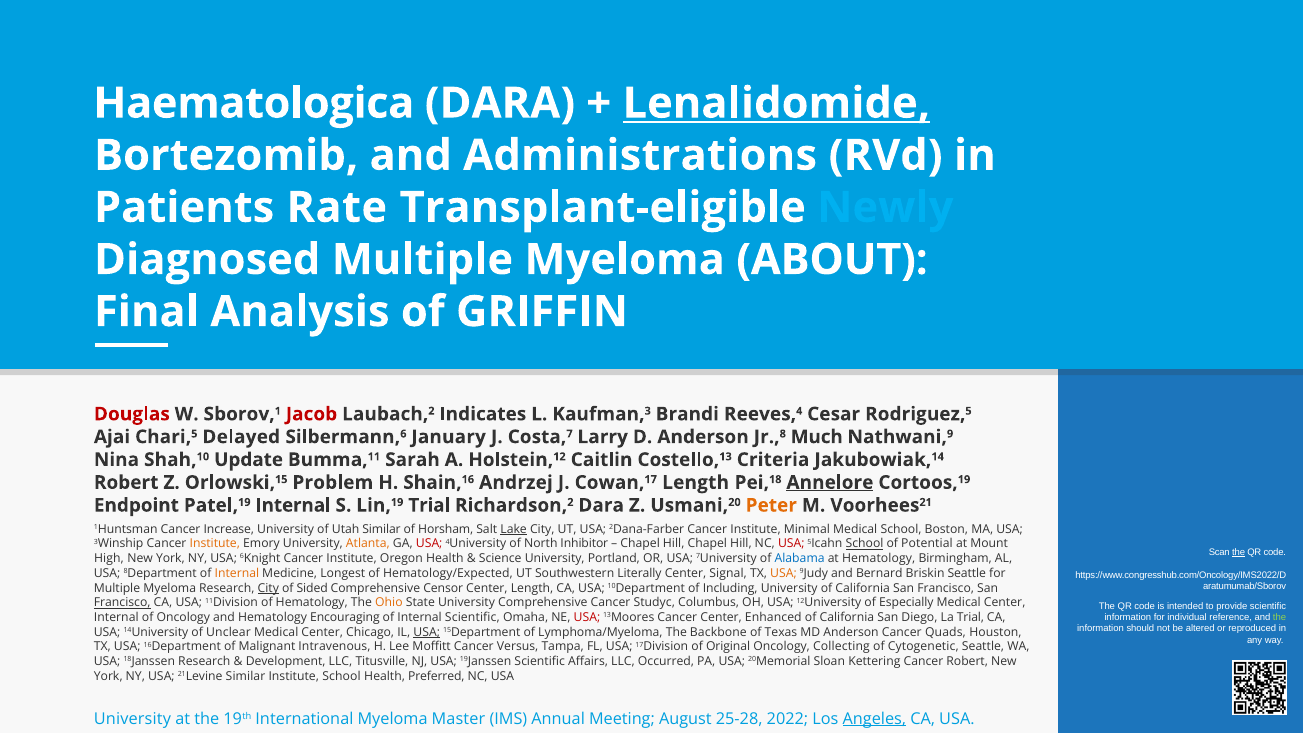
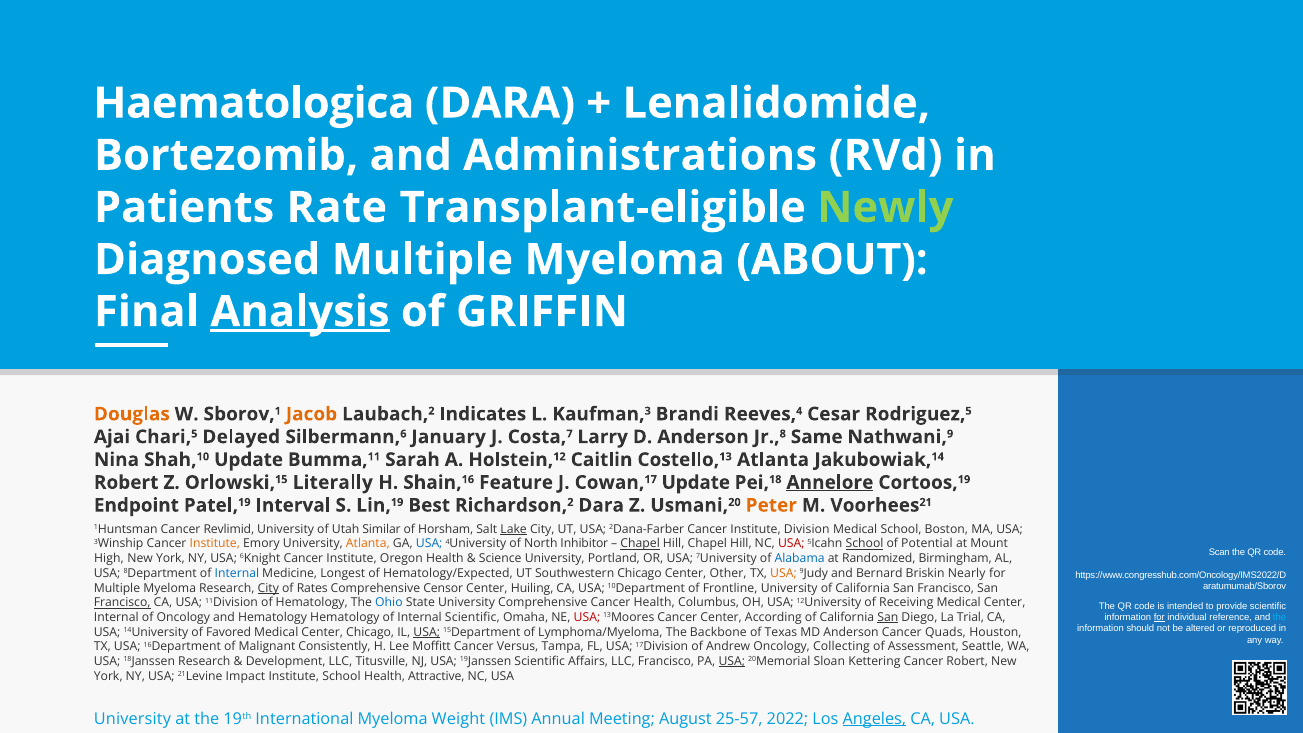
Lenalidomide underline: present -> none
Newly colour: light blue -> light green
Analysis underline: none -> present
Douglas colour: red -> orange
Jacob colour: red -> orange
Much: Much -> Same
Costello,13 Criteria: Criteria -> Atlanta
Problem: Problem -> Literally
Andrzej: Andrzej -> Feature
Cowan,17 Length: Length -> Update
Patel,19 Internal: Internal -> Interval
Lin,19 Trial: Trial -> Best
Increase: Increase -> Revlimid
Minimal: Minimal -> Division
USA at (429, 544) colour: red -> blue
Chapel at (640, 544) underline: none -> present
the at (1239, 552) underline: present -> none
at Hematology: Hematology -> Randomized
Internal at (237, 573) colour: orange -> blue
Southwestern Literally: Literally -> Chicago
Signal: Signal -> Other
Briskin Seattle: Seattle -> Nearly
Sided: Sided -> Rates
Center Length: Length -> Huiling
Including: Including -> Frontline
Ohio colour: orange -> blue
Cancer Studyc: Studyc -> Health
Especially: Especially -> Receiving
for at (1159, 617) underline: none -> present
the at (1280, 617) colour: light green -> light blue
Hematology Encouraging: Encouraging -> Hematology
Enhanced: Enhanced -> According
San at (888, 617) underline: none -> present
Unclear: Unclear -> Favored
Intravenous: Intravenous -> Consistently
Original: Original -> Andrew
Cytogenetic: Cytogenetic -> Assessment
LLC Occurred: Occurred -> Francisco
USA at (732, 661) underline: none -> present
21Levine Similar: Similar -> Impact
Preferred: Preferred -> Attractive
Master: Master -> Weight
25-28: 25-28 -> 25-57
